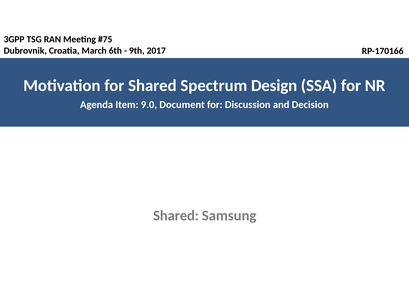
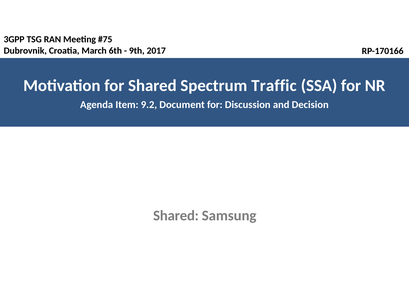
Design: Design -> Traffic
9.0: 9.0 -> 9.2
